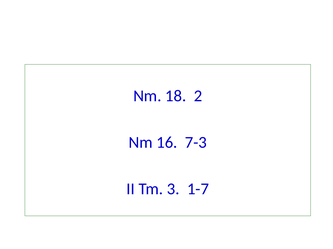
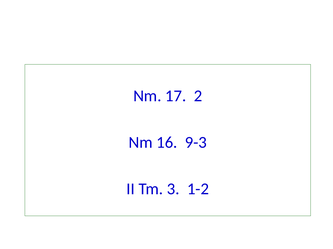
18: 18 -> 17
7-3: 7-3 -> 9-3
1-7: 1-7 -> 1-2
